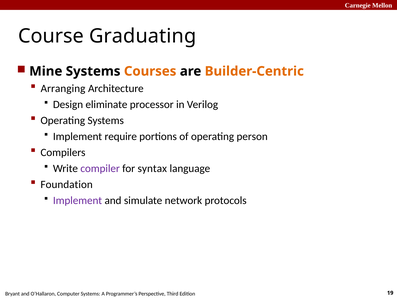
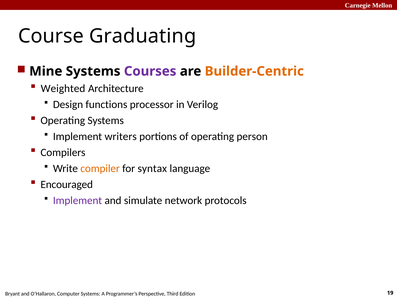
Courses colour: orange -> purple
Arranging: Arranging -> Weighted
eliminate: eliminate -> functions
require: require -> writers
compiler colour: purple -> orange
Foundation: Foundation -> Encouraged
